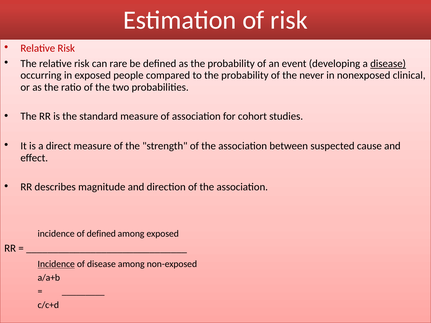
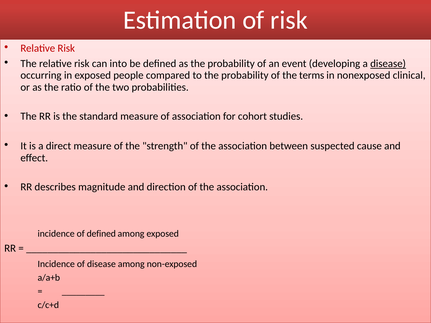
rare: rare -> into
never: never -> terms
Incidence at (56, 264) underline: present -> none
